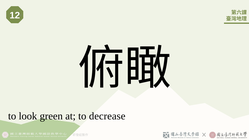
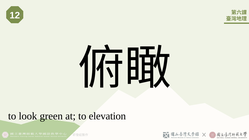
decrease: decrease -> elevation
